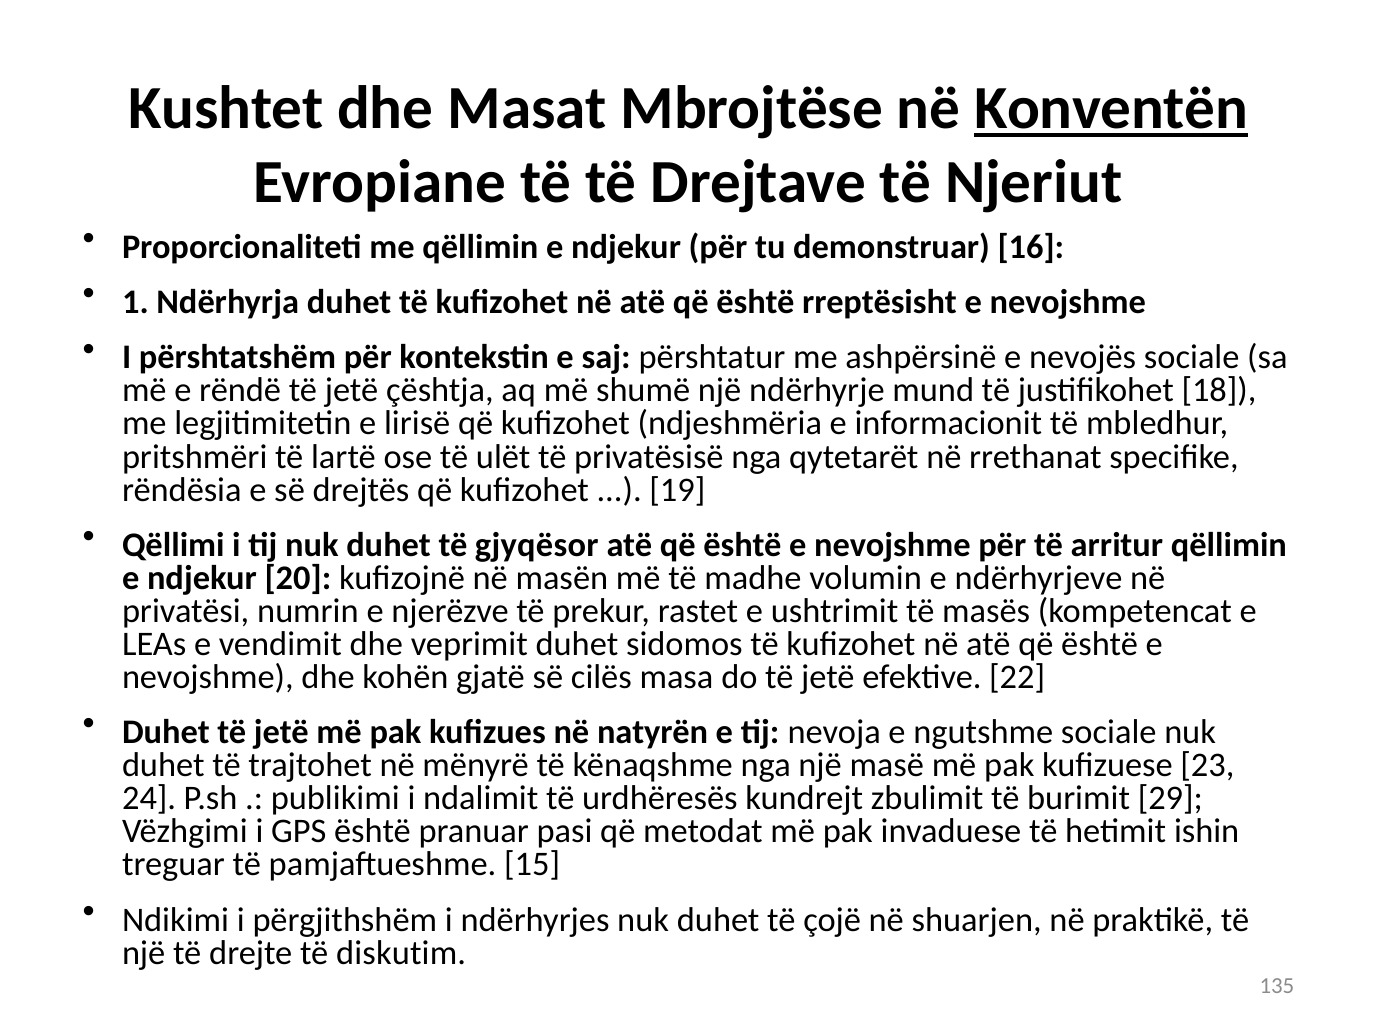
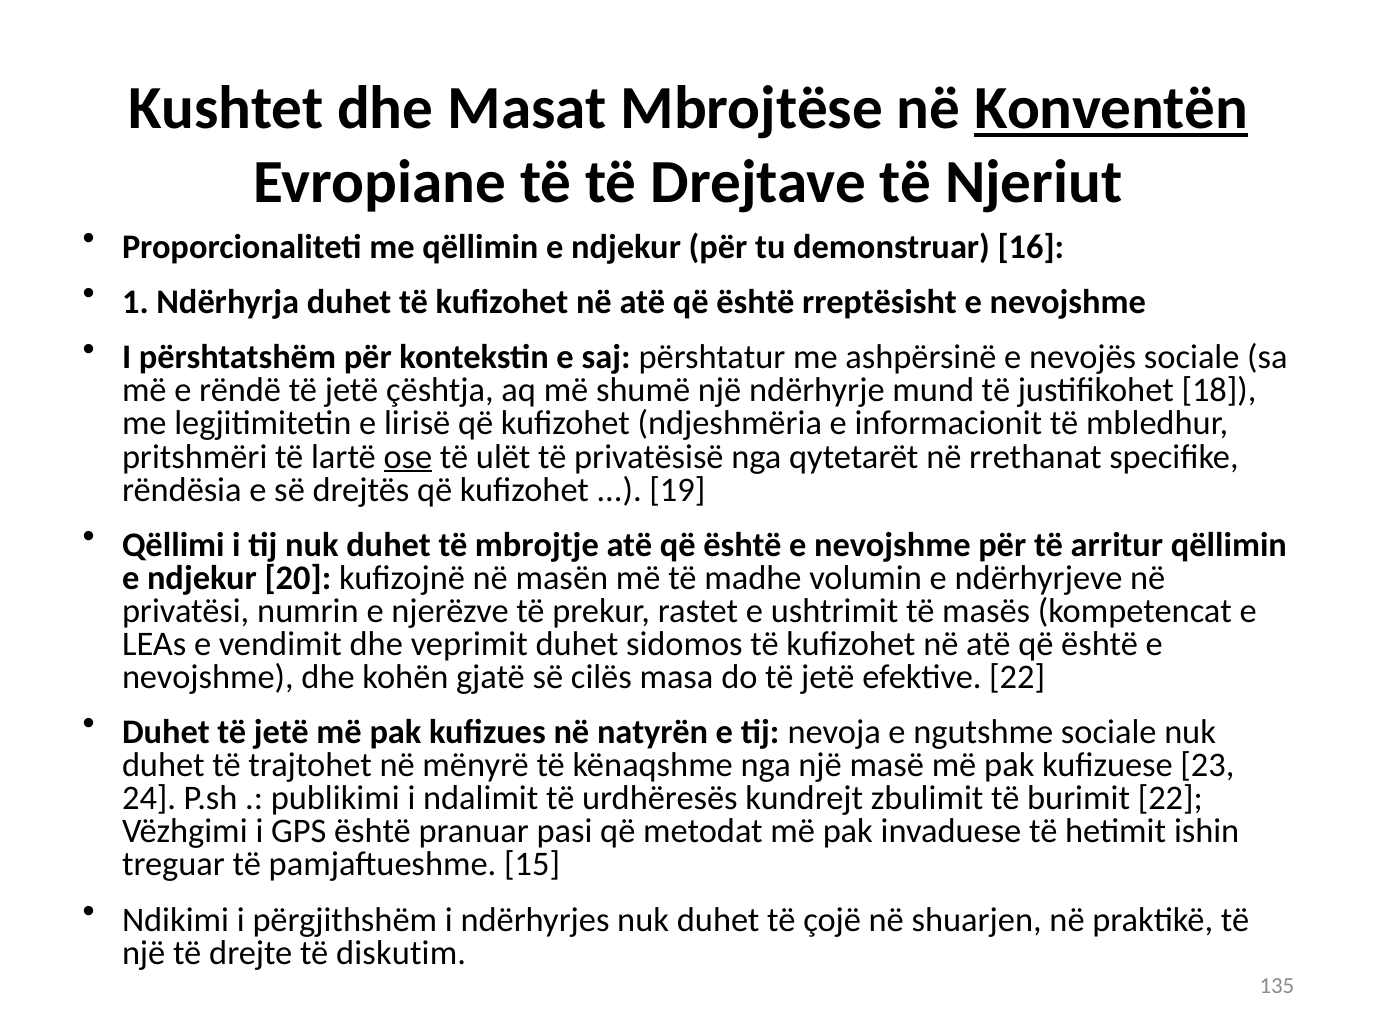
ose underline: none -> present
gjyqësor: gjyqësor -> mbrojtje
burimit 29: 29 -> 22
